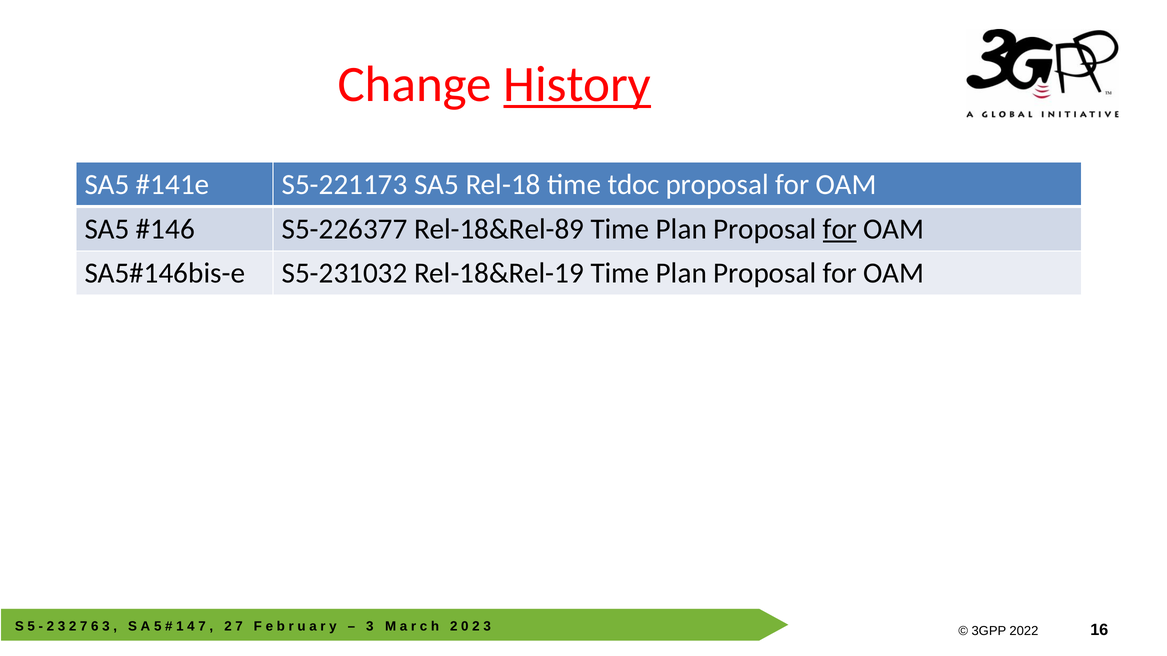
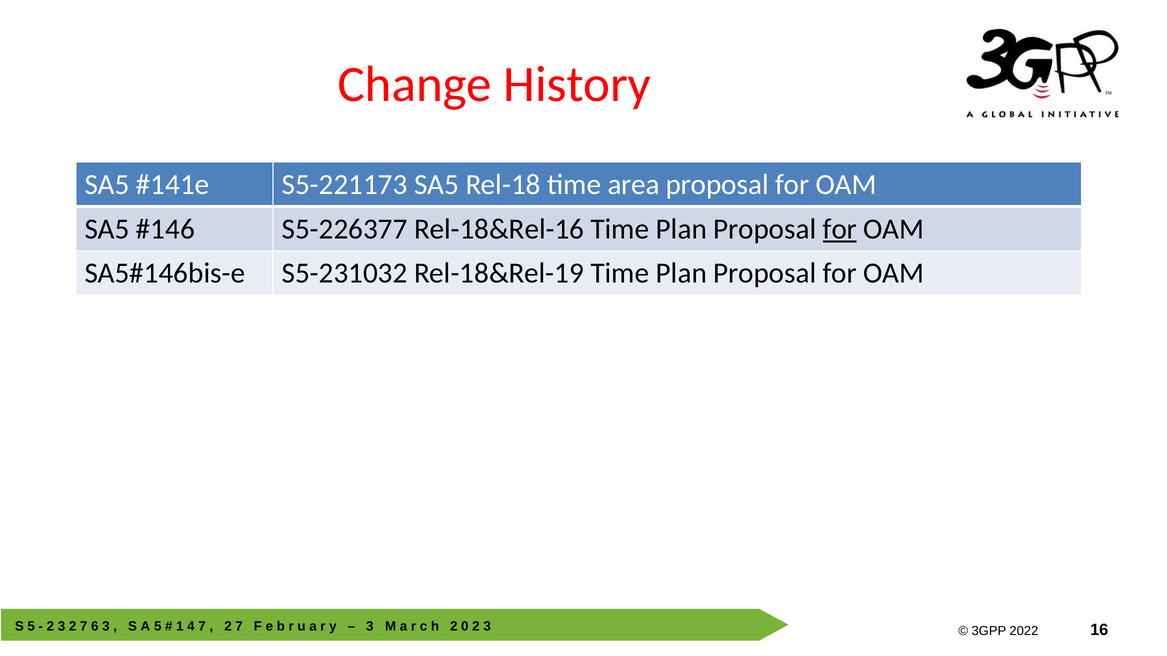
History underline: present -> none
tdoc: tdoc -> area
Rel-18&Rel-89: Rel-18&Rel-89 -> Rel-18&Rel-16
